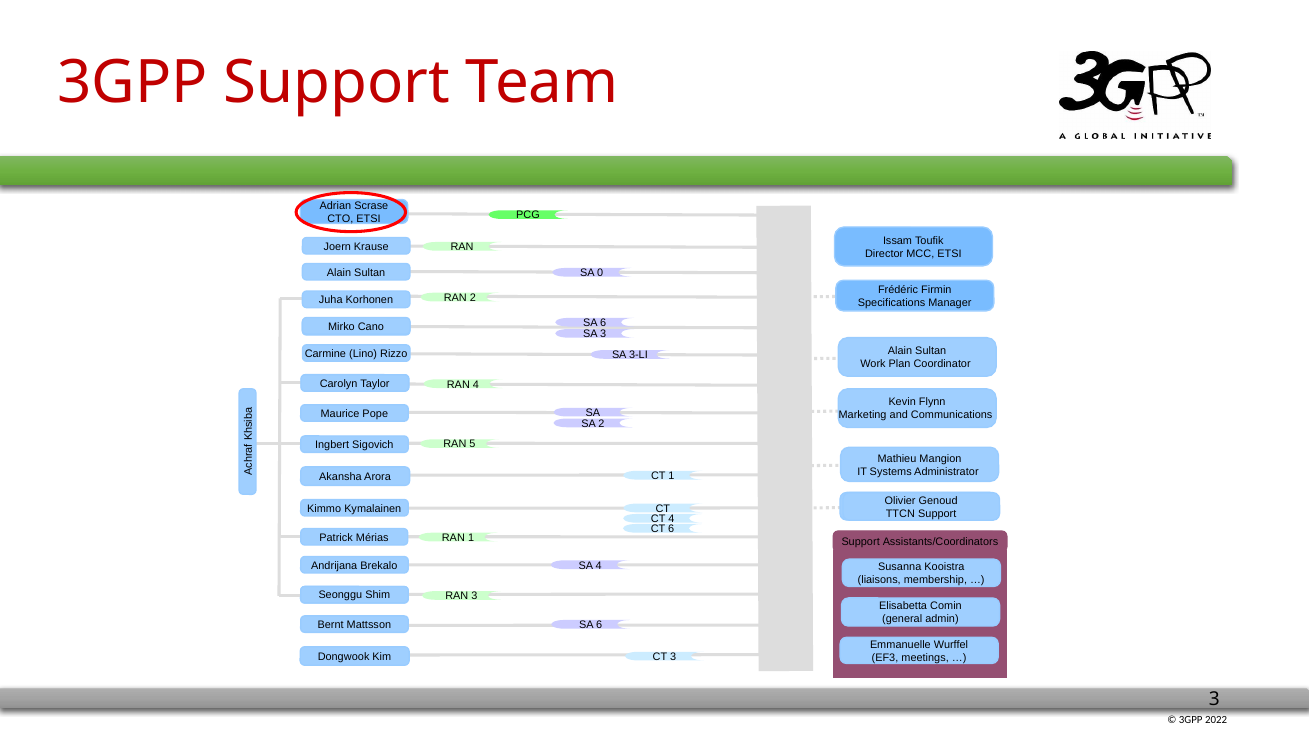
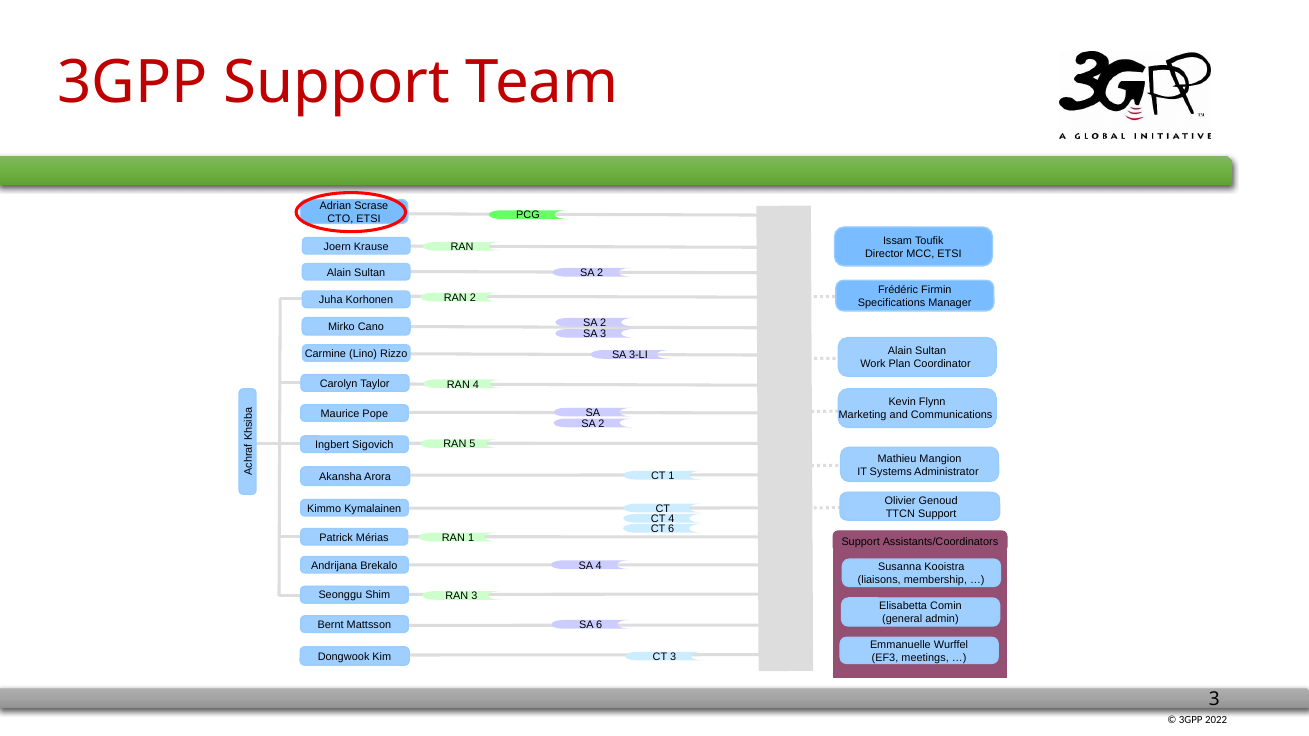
Sultan SA 0: 0 -> 2
6 at (603, 323): 6 -> 2
